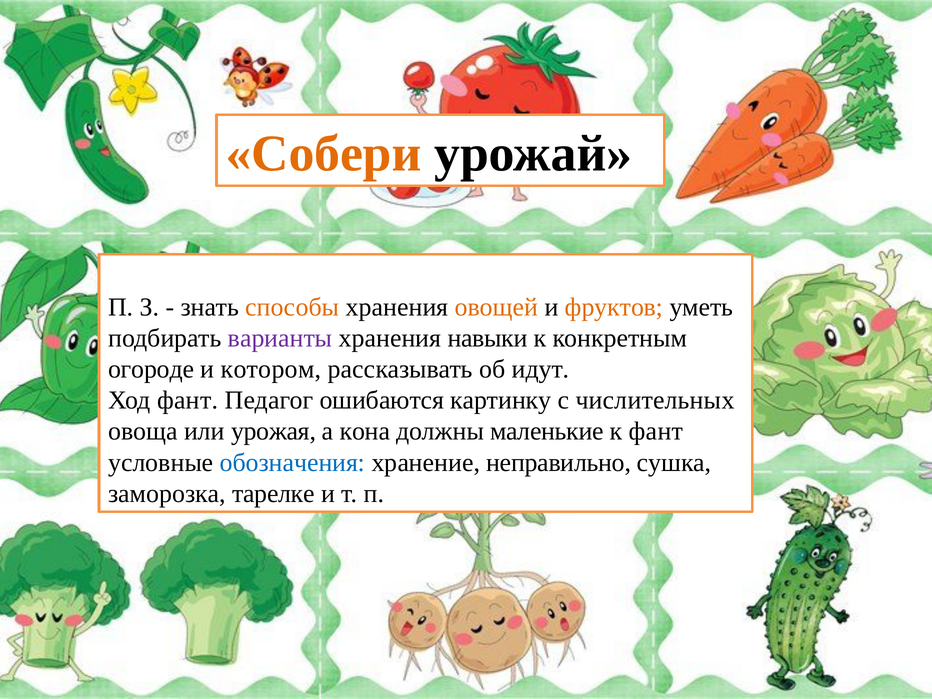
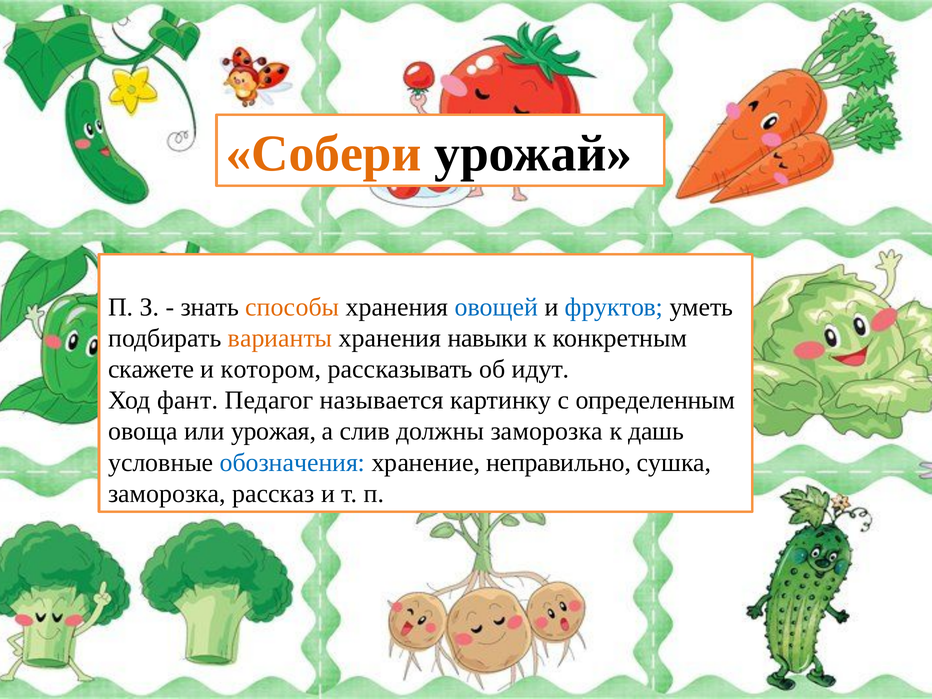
овощей colour: orange -> blue
фруктов colour: orange -> blue
варианты colour: purple -> orange
огороде: огороде -> скажете
ошибаются: ошибаются -> называется
числительных: числительных -> определенным
кона: кона -> слив
должны маленькие: маленькие -> заморозка
к фант: фант -> дашь
тарелке: тарелке -> рассказ
